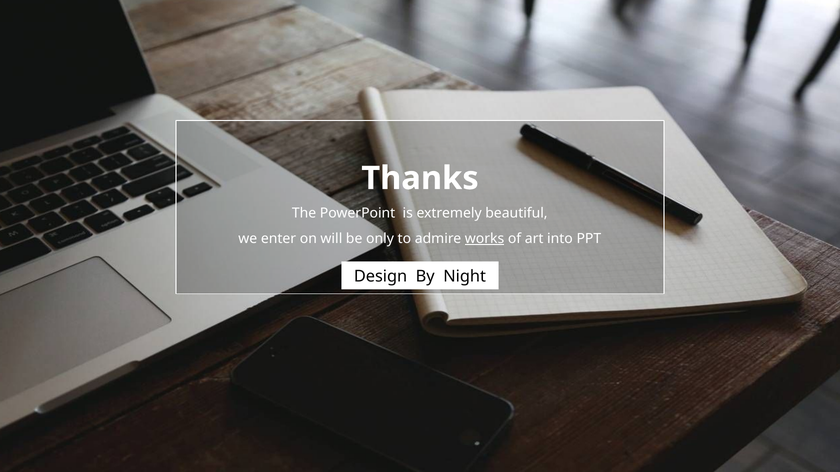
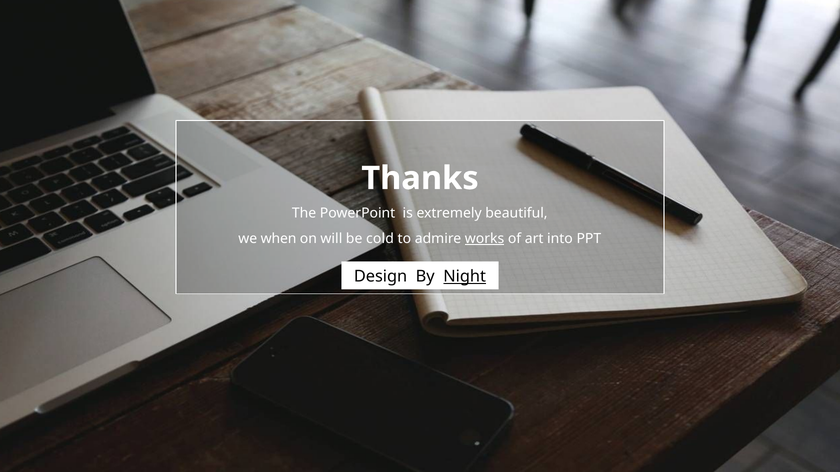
enter: enter -> when
only: only -> cold
Night underline: none -> present
